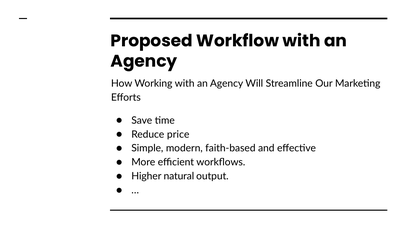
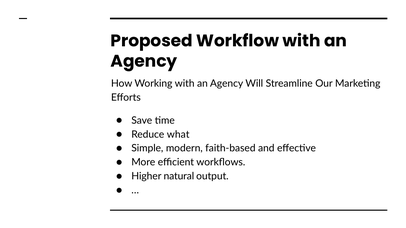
price: price -> what
